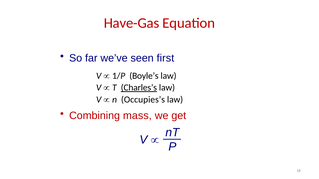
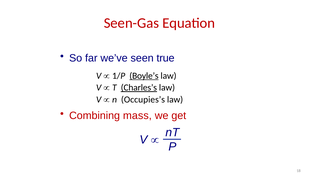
Have-Gas: Have-Gas -> Seen-Gas
first: first -> true
Boyle’s underline: none -> present
